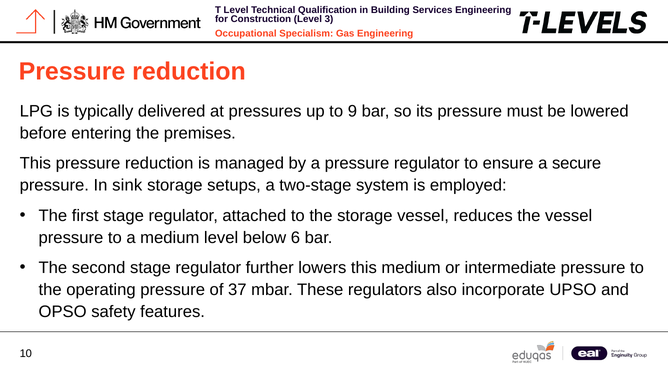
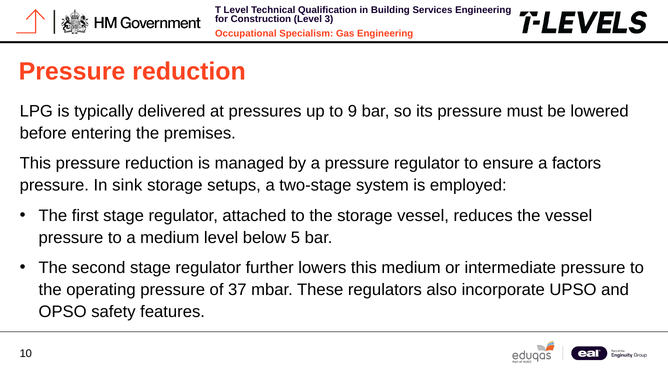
secure: secure -> factors
6: 6 -> 5
